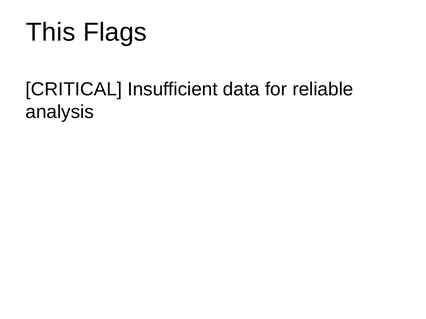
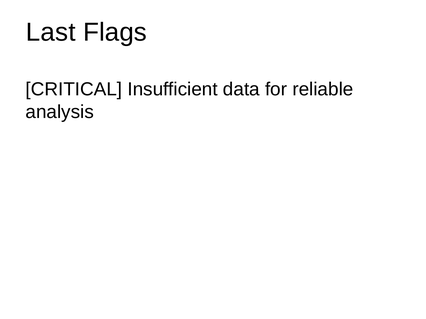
This: This -> Last
